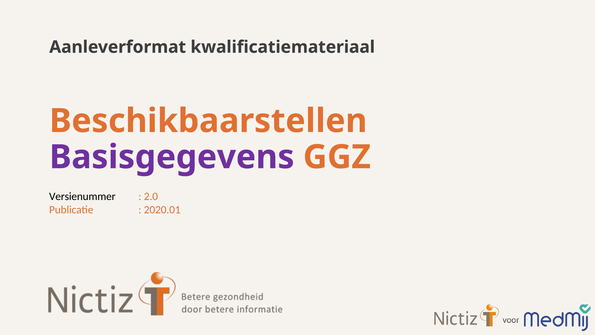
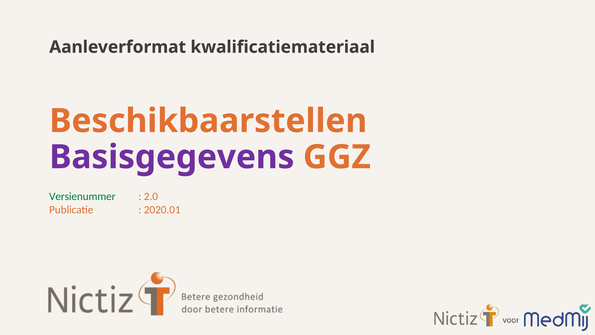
Versienummer colour: black -> green
